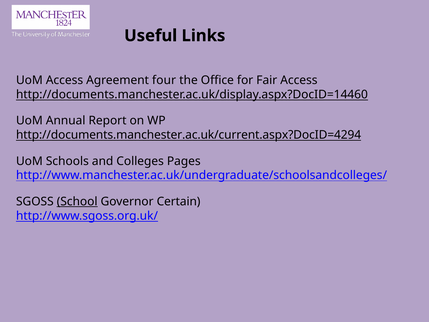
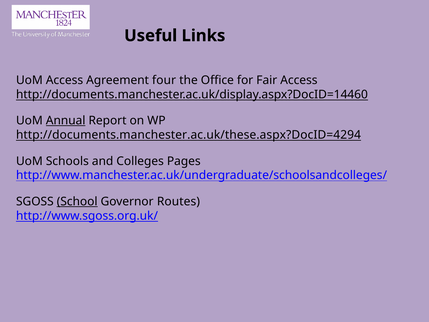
Annual underline: none -> present
http://documents.manchester.ac.uk/current.aspx?DocID=4294: http://documents.manchester.ac.uk/current.aspx?DocID=4294 -> http://documents.manchester.ac.uk/these.aspx?DocID=4294
Certain: Certain -> Routes
